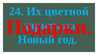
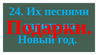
цветной: цветной -> песнями
